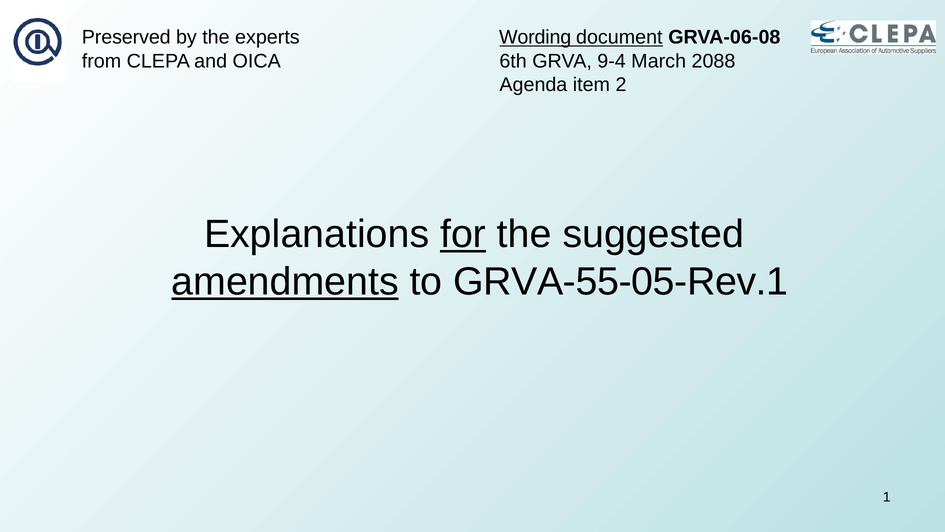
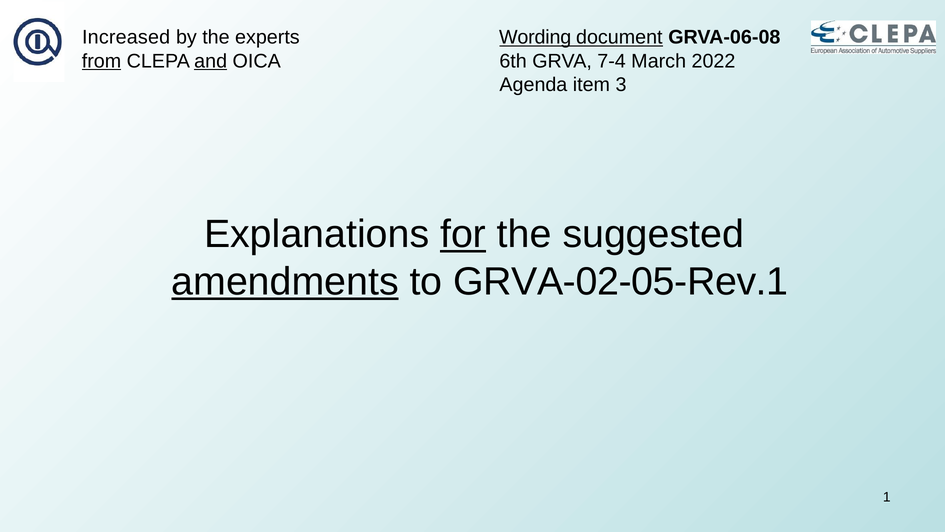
Preserved: Preserved -> Increased
from underline: none -> present
and underline: none -> present
9-4: 9-4 -> 7-4
2088: 2088 -> 2022
2: 2 -> 3
GRVA-55-05-Rev.1: GRVA-55-05-Rev.1 -> GRVA-02-05-Rev.1
